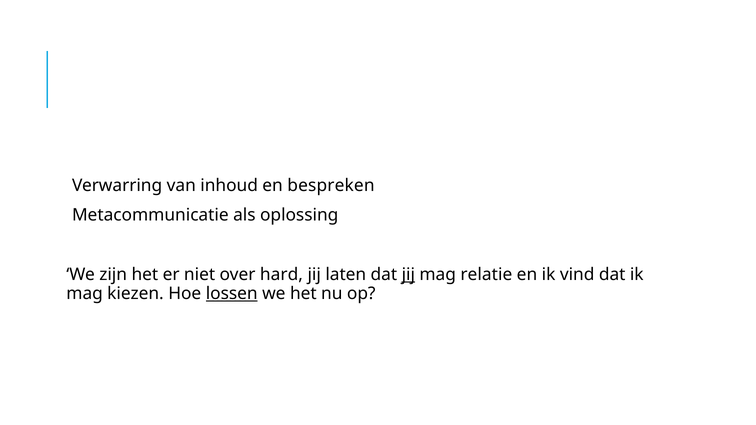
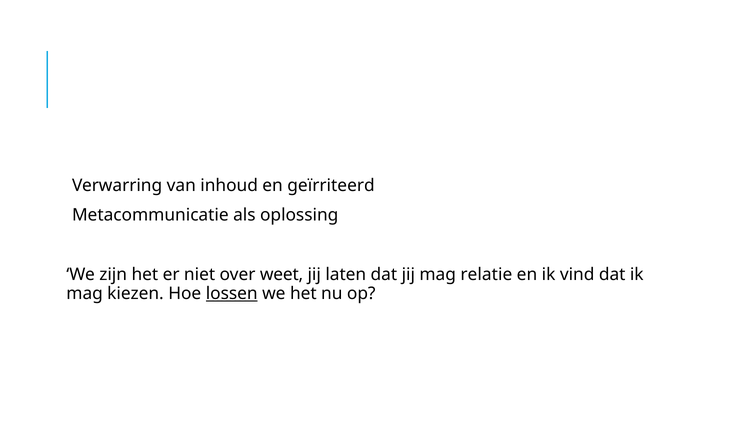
bespreken: bespreken -> geïrriteerd
hard: hard -> weet
jij at (408, 275) underline: present -> none
